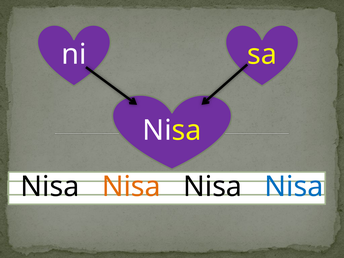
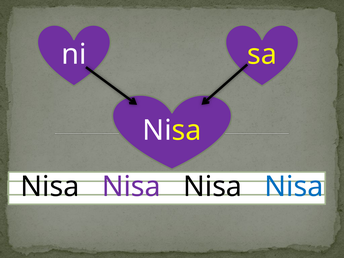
Nisa at (131, 187) colour: orange -> purple
